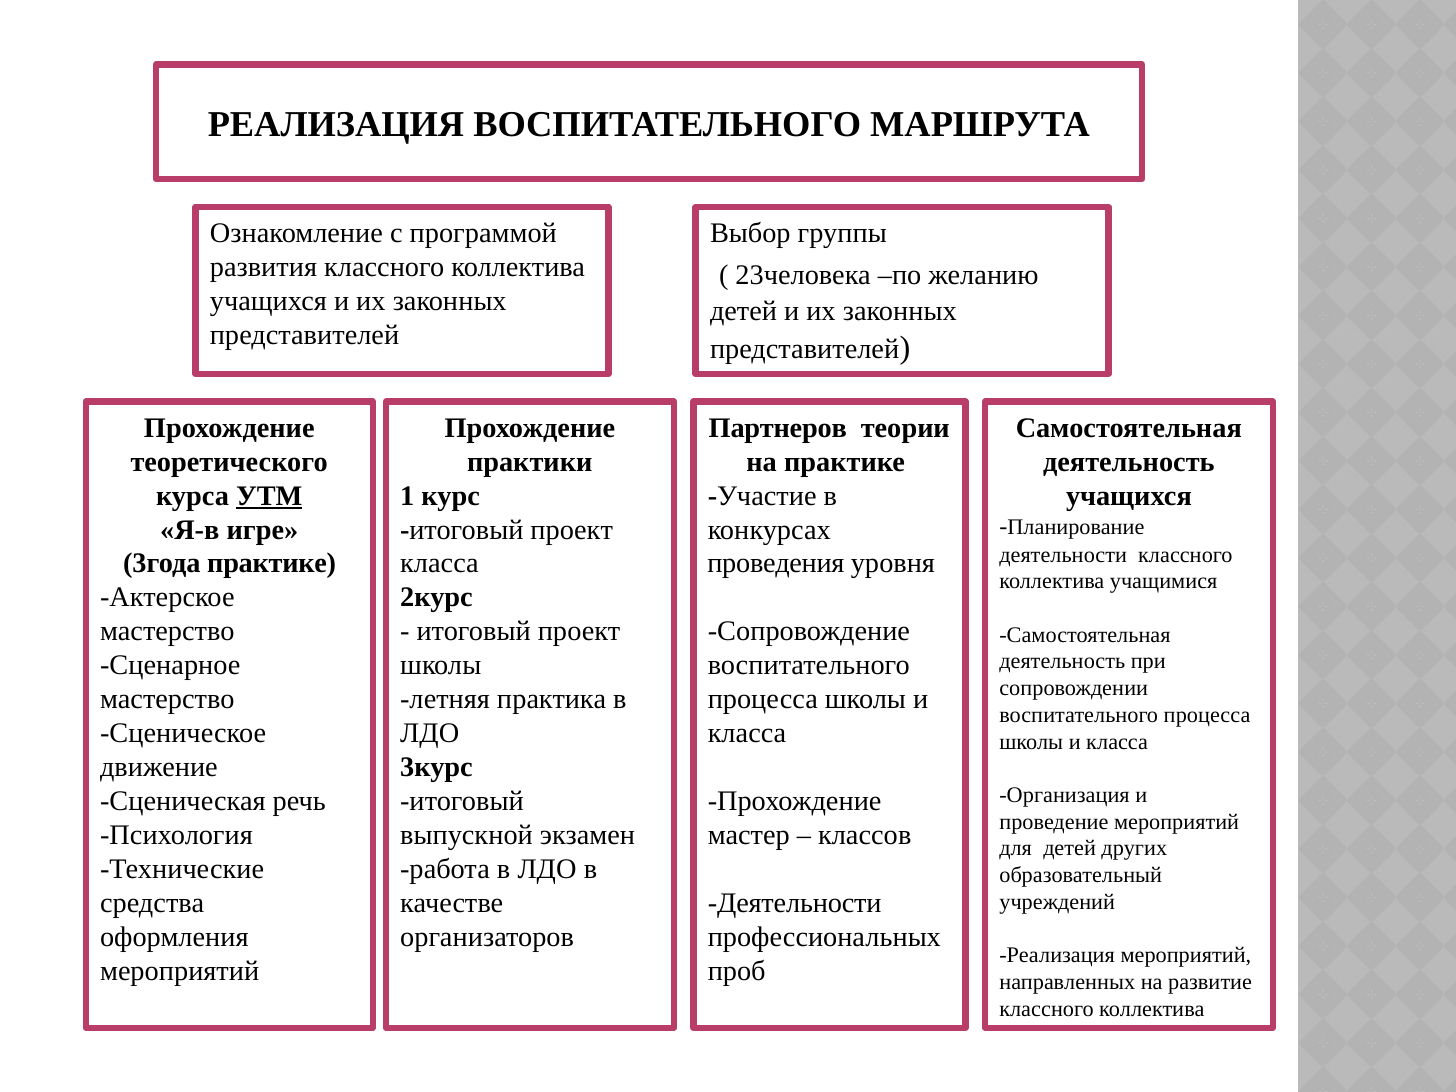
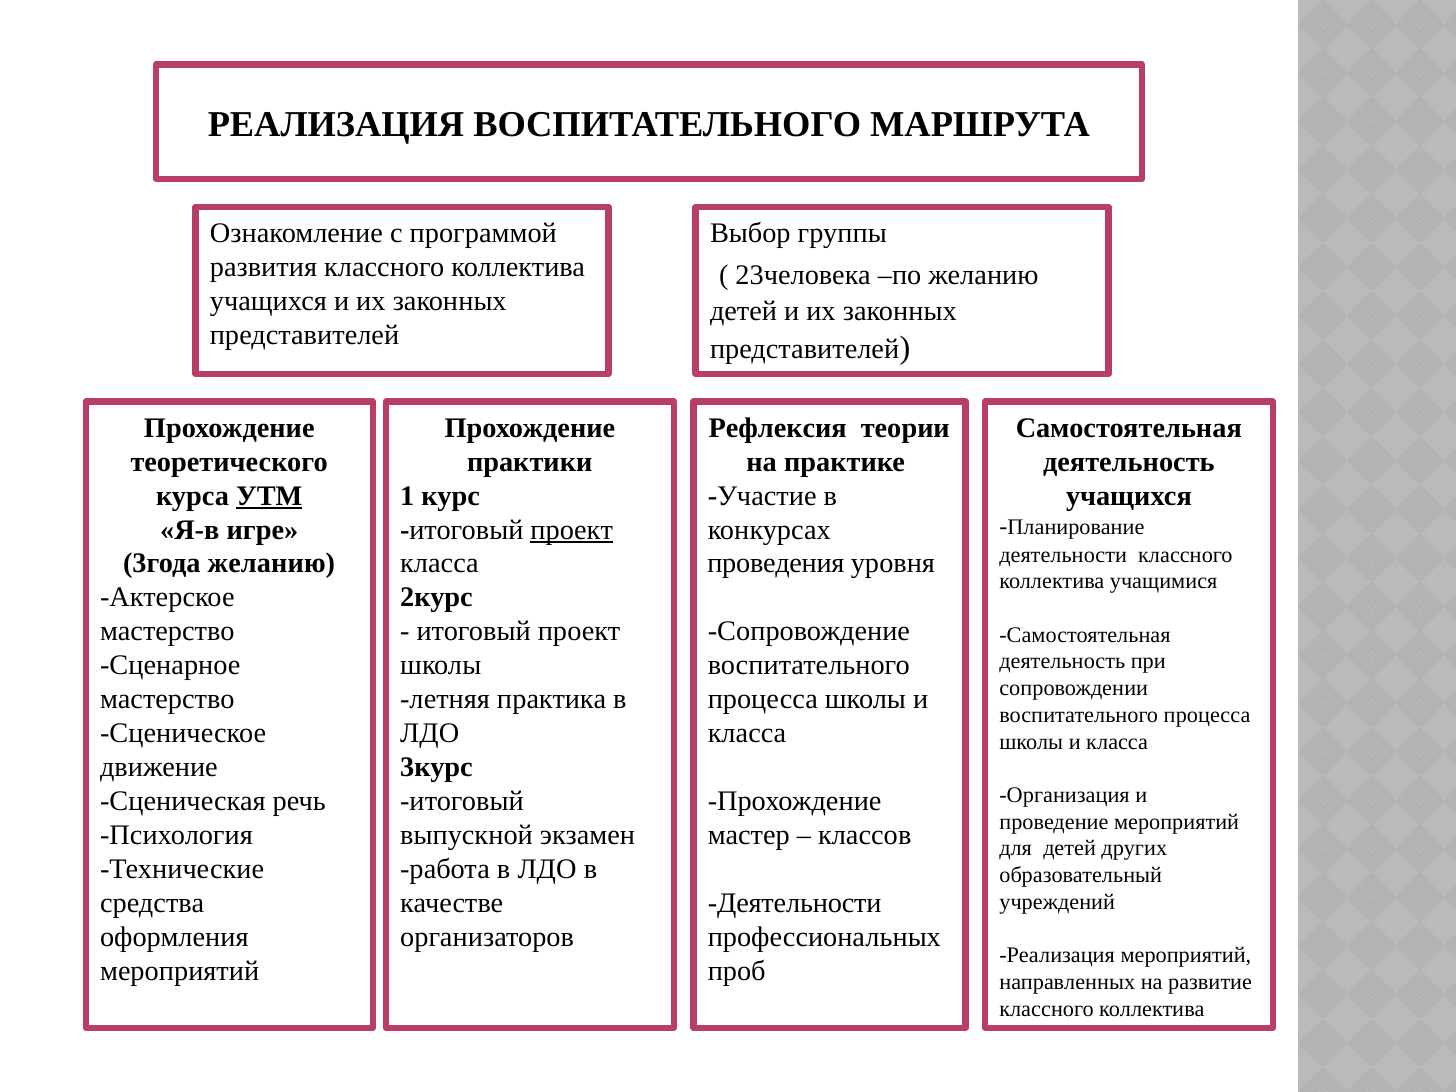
Партнеров: Партнеров -> Рефлексия
проект at (572, 530) underline: none -> present
3года практике: практике -> желанию
